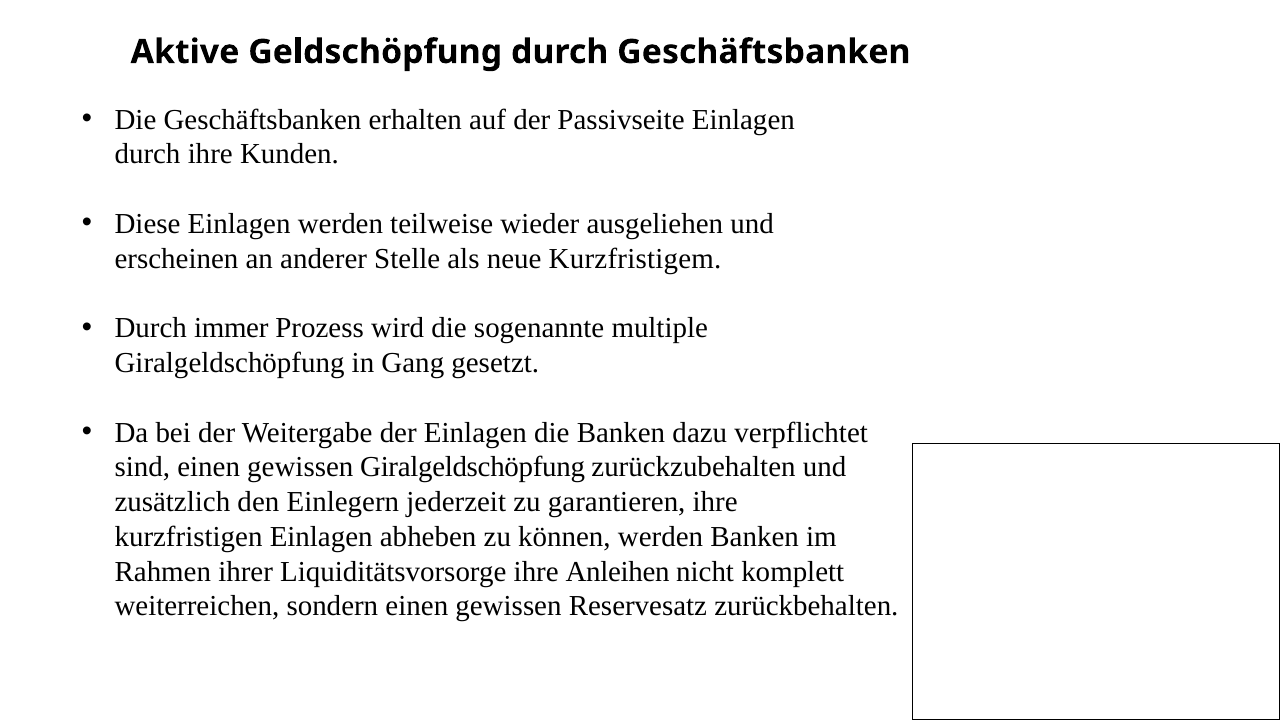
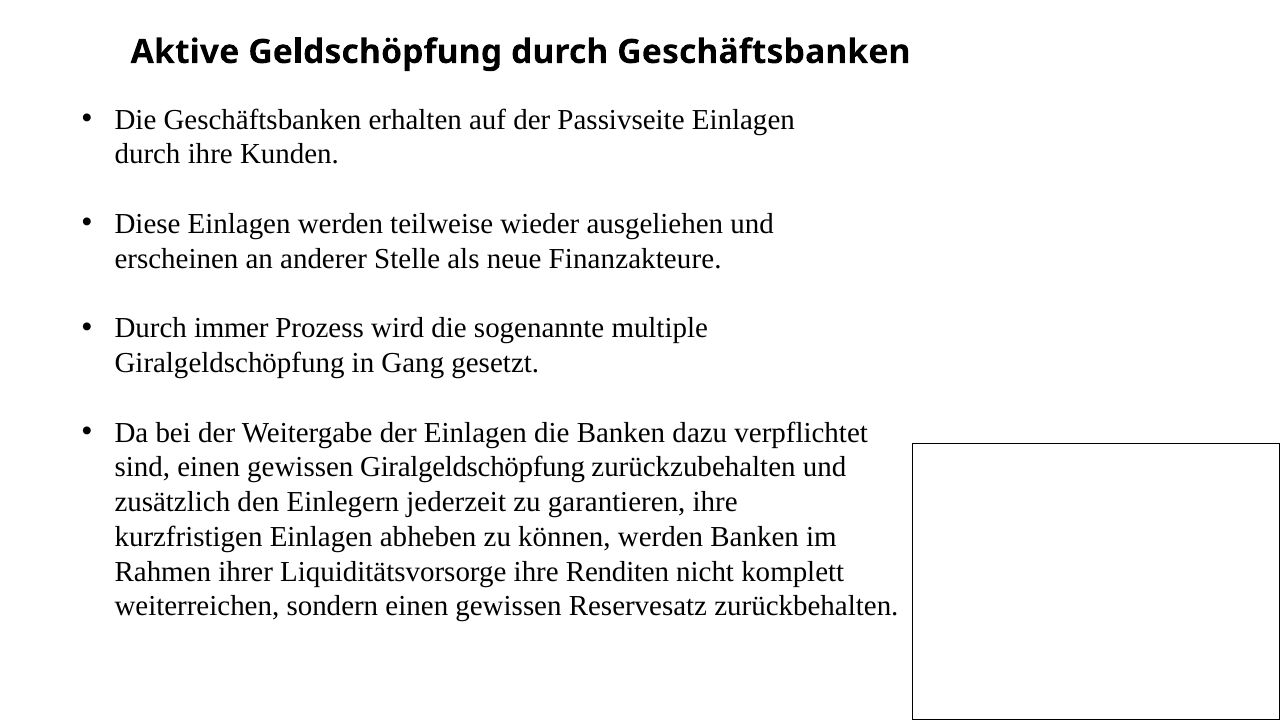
Kurzfristigem: Kurzfristigem -> Finanzakteure
Anleihen: Anleihen -> Renditen
